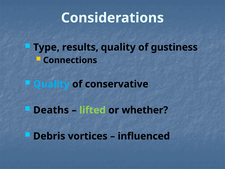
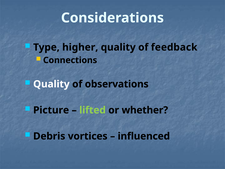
results: results -> higher
gustiness: gustiness -> feedback
Quality at (51, 84) colour: light blue -> white
conservative: conservative -> observations
Deaths: Deaths -> Picture
